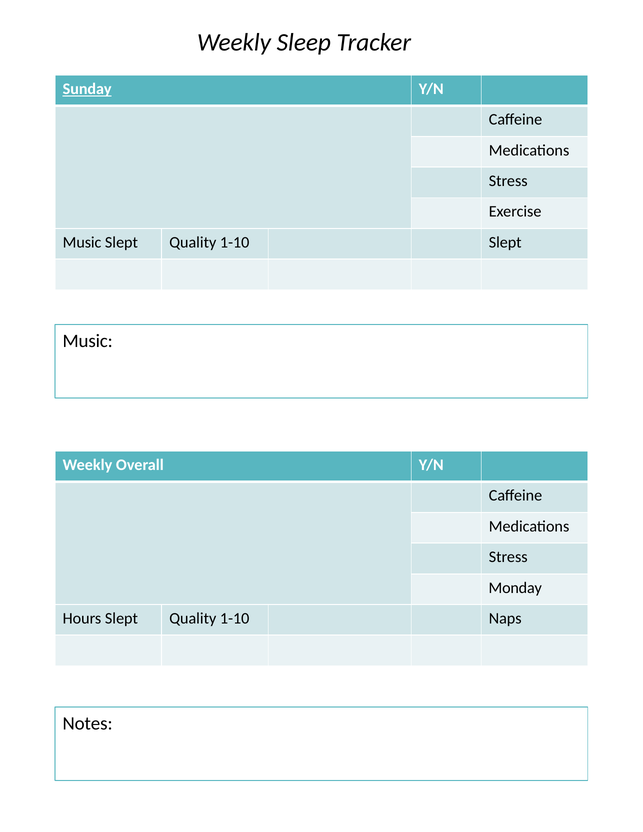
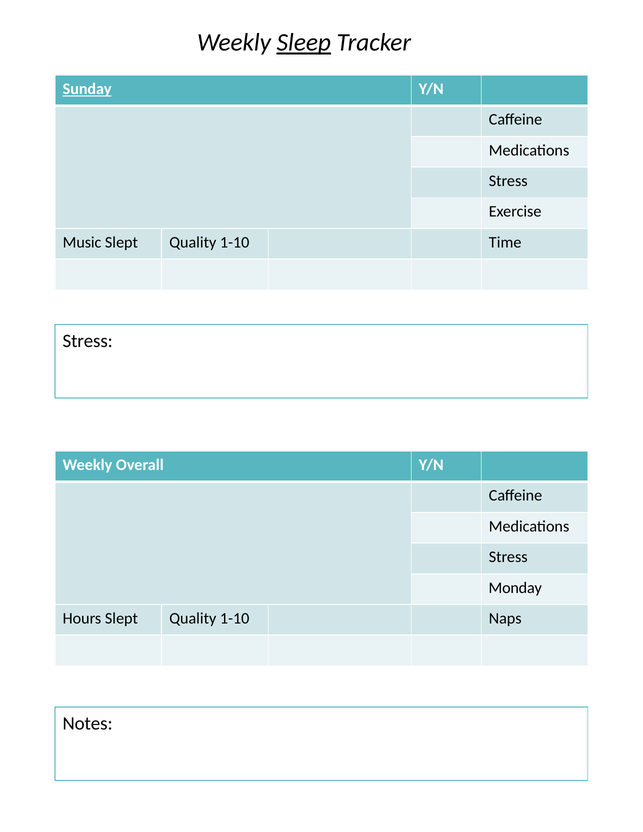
Sleep underline: none -> present
1-10 Slept: Slept -> Time
Music at (88, 341): Music -> Stress
